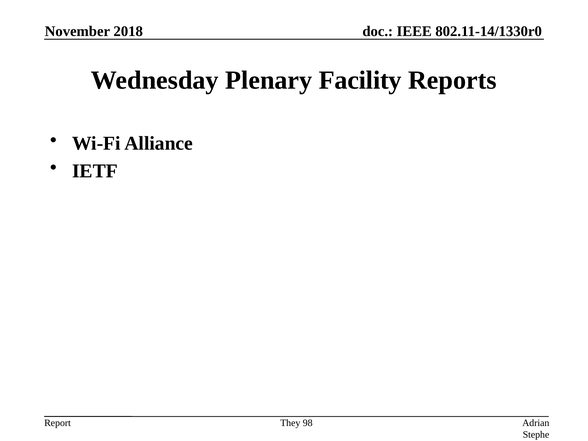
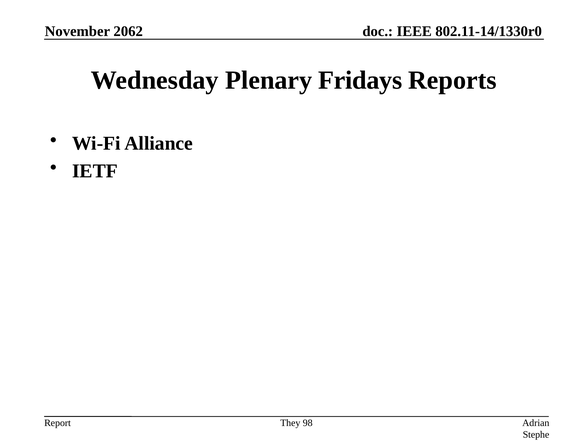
2018: 2018 -> 2062
Facility: Facility -> Fridays
